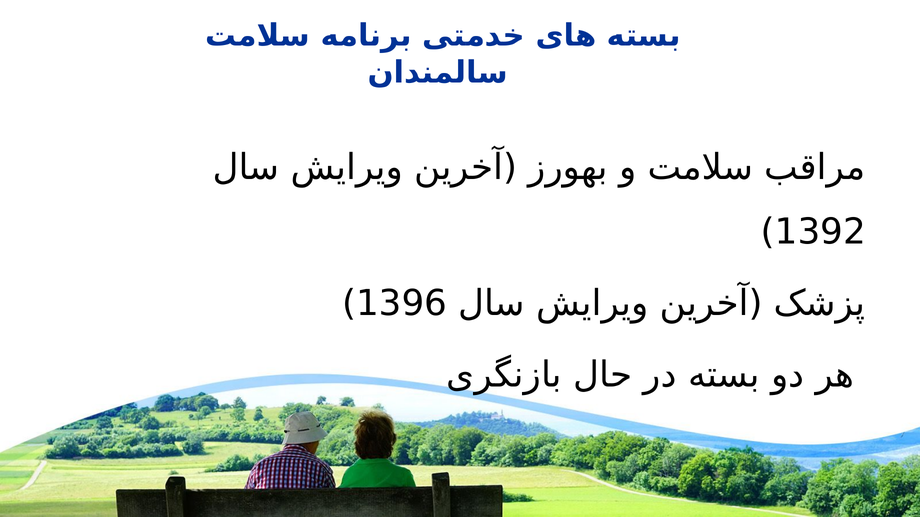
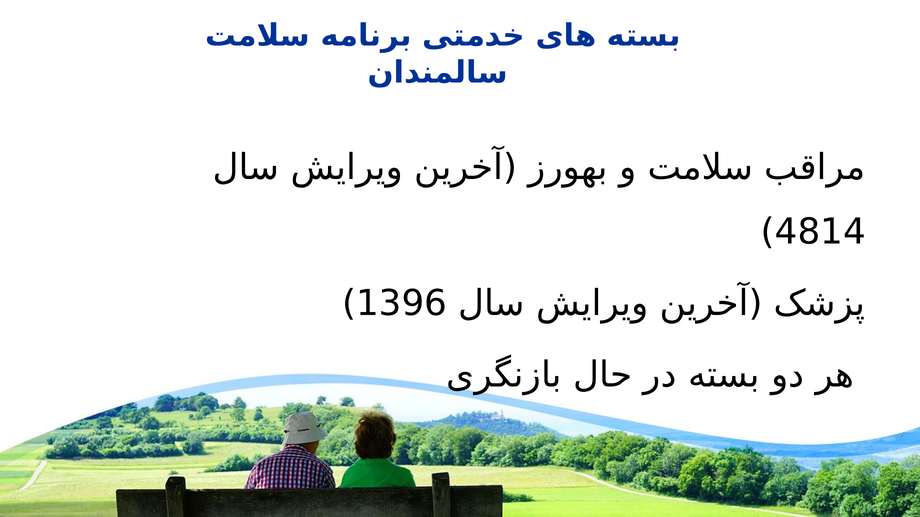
1392: 1392 -> 4814
